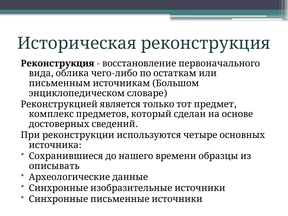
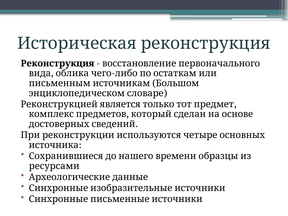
описывать: описывать -> ресурсами
